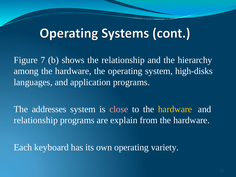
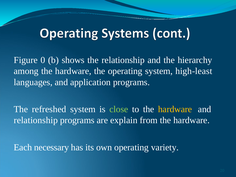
7: 7 -> 0
high-disks: high-disks -> high-least
addresses: addresses -> refreshed
close colour: pink -> light green
keyboard: keyboard -> necessary
